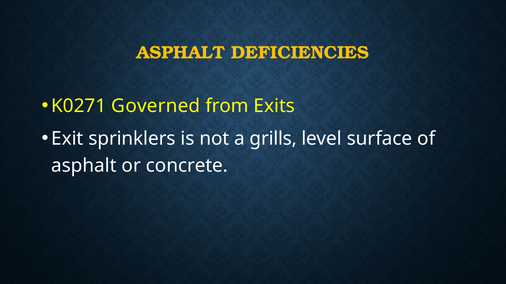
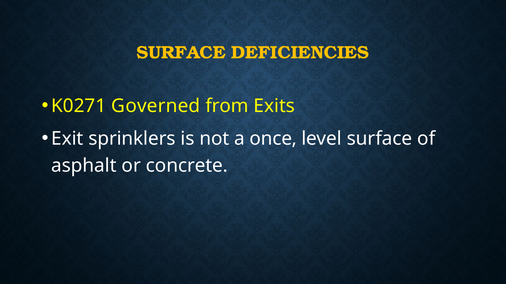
ASPHALT at (181, 53): ASPHALT -> SURFACE
grills: grills -> once
